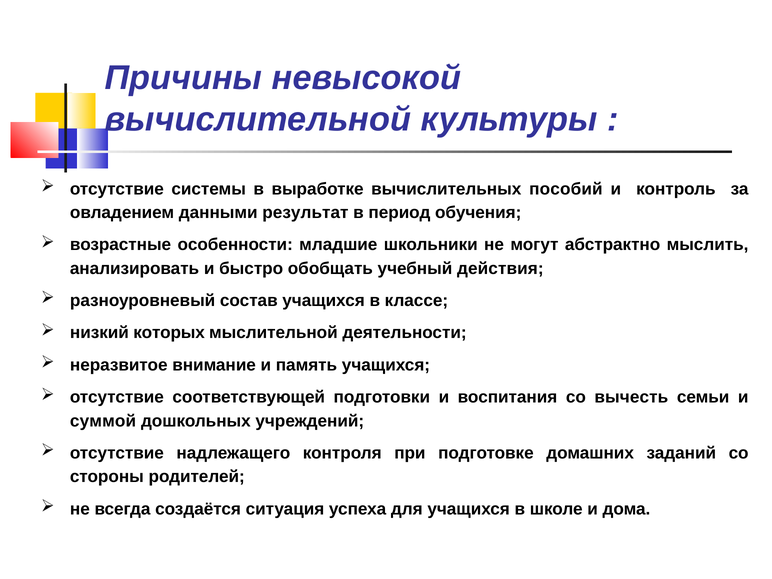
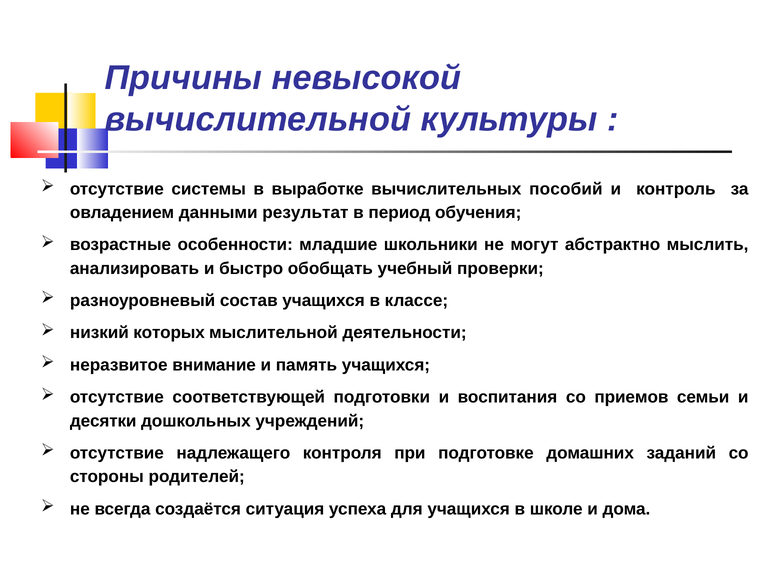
действия: действия -> проверки
вычесть: вычесть -> приемов
суммой: суммой -> десятки
